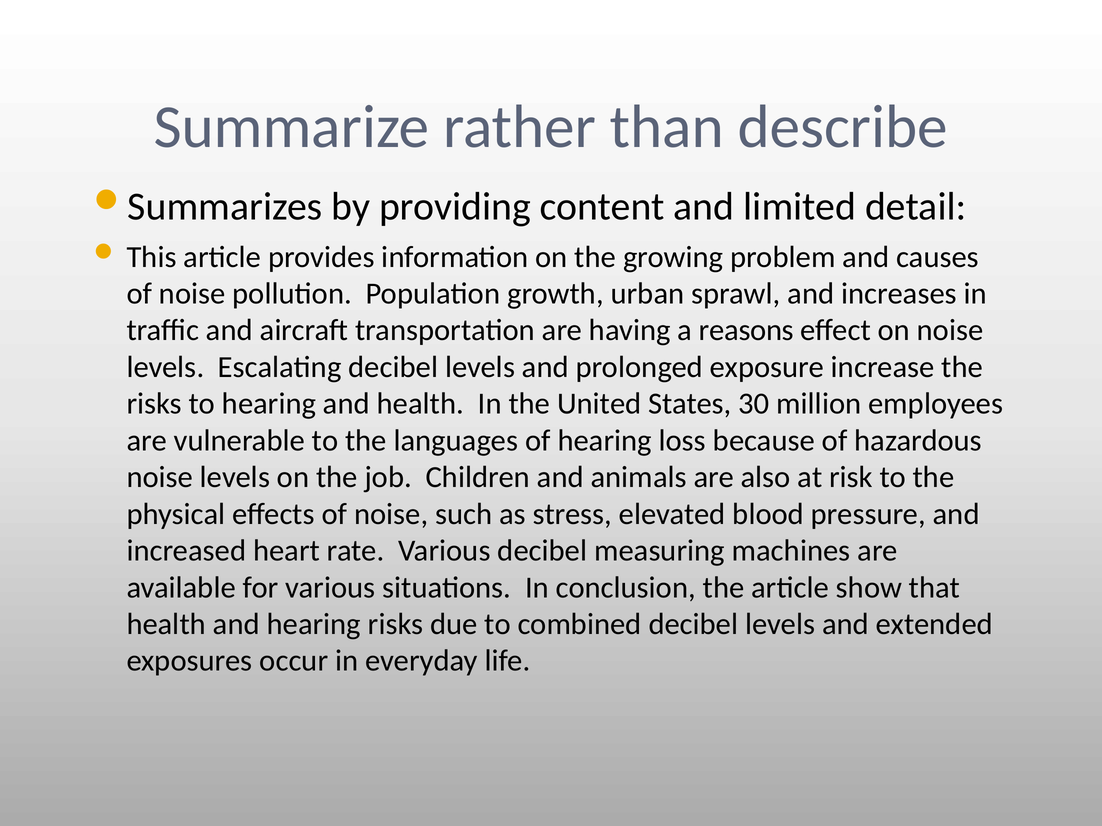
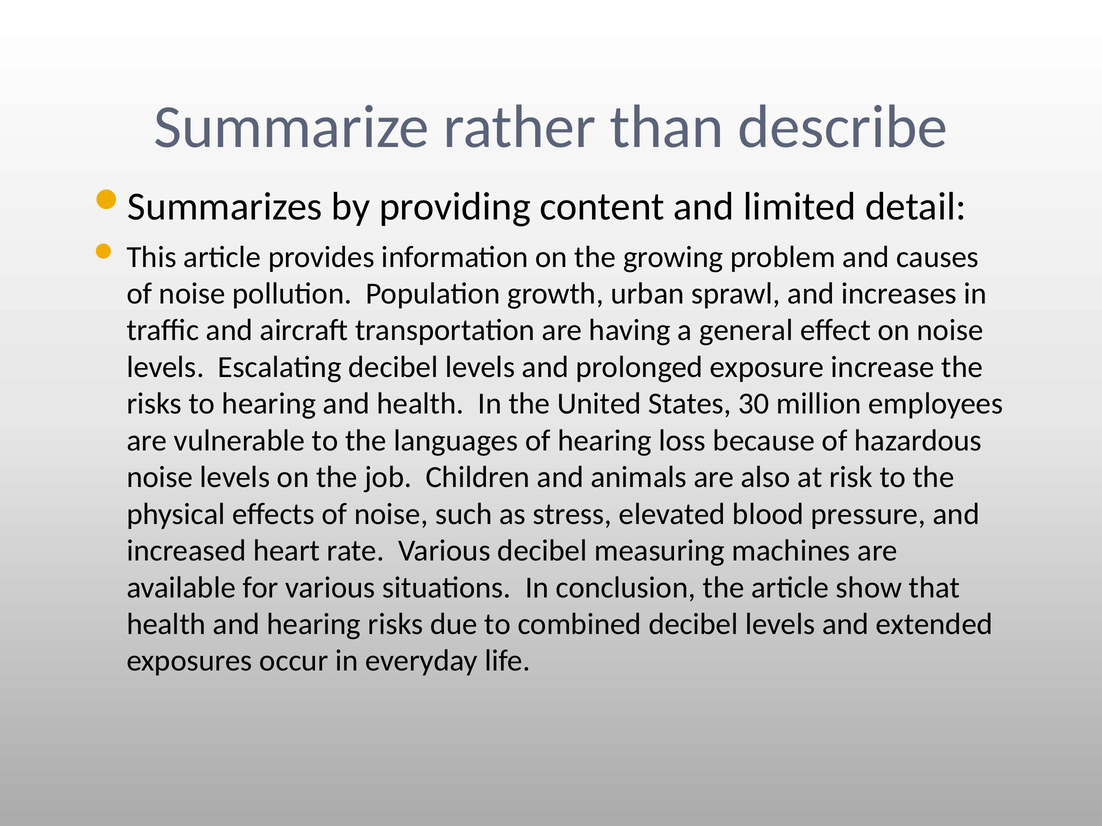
reasons: reasons -> general
